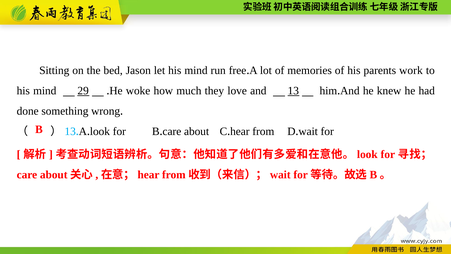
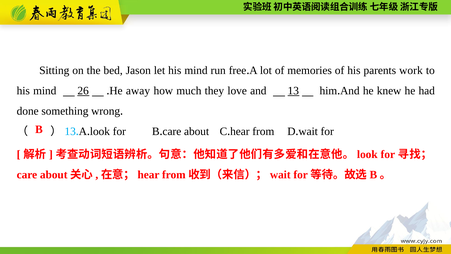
29: 29 -> 26
woke: woke -> away
